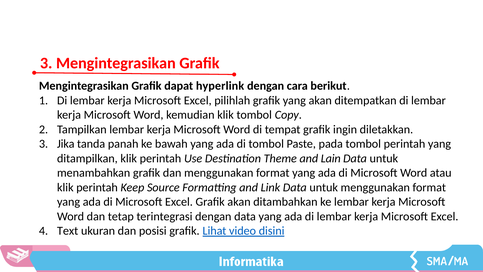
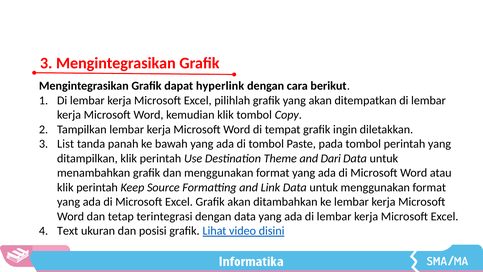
Jika: Jika -> List
Lain: Lain -> Dari
